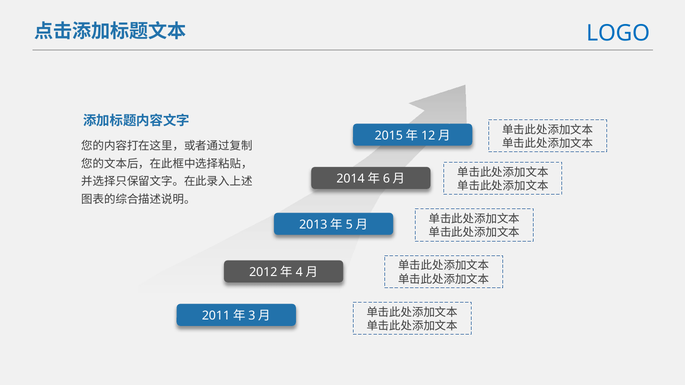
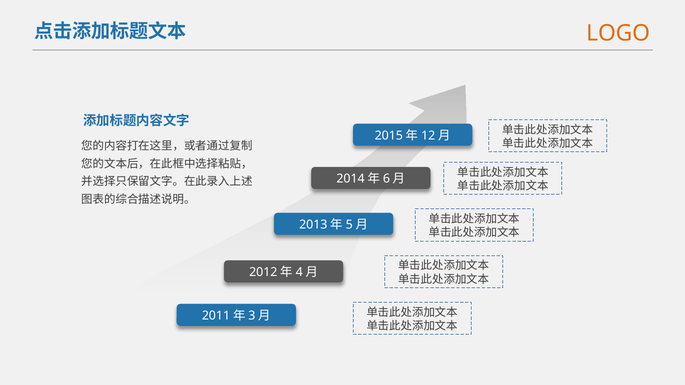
LOGO colour: blue -> orange
